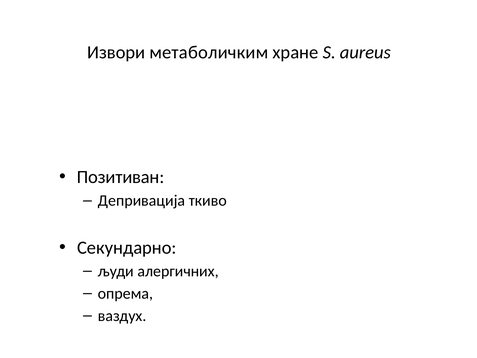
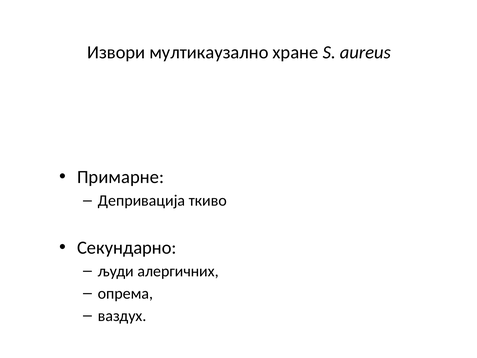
метаболичким: метаболичким -> мултикаузално
Позитиван: Позитиван -> Примарне
